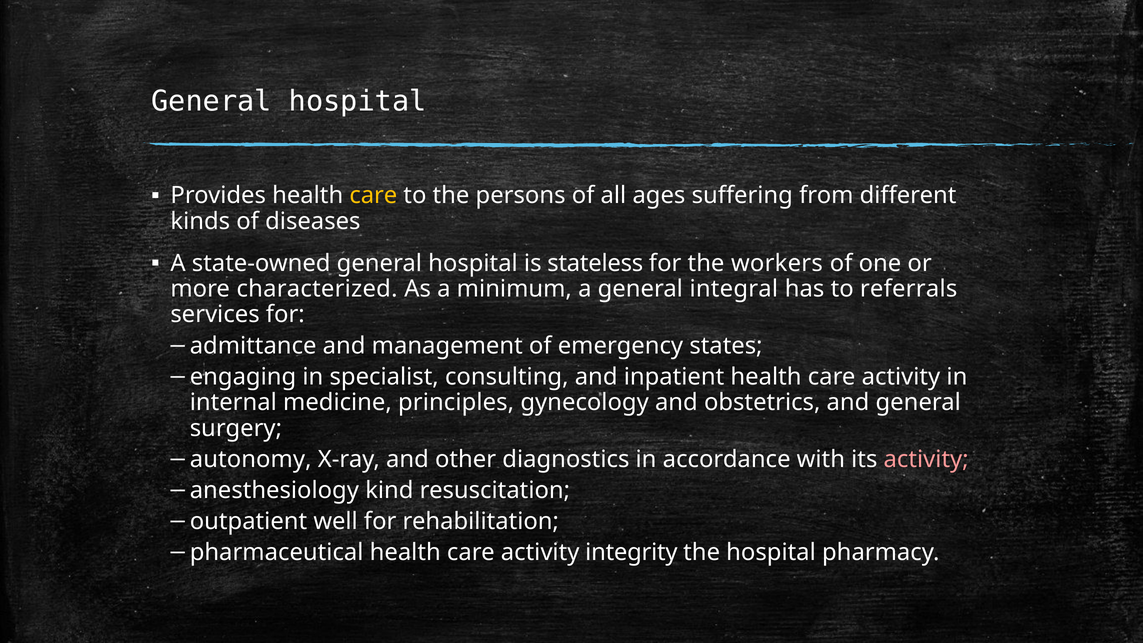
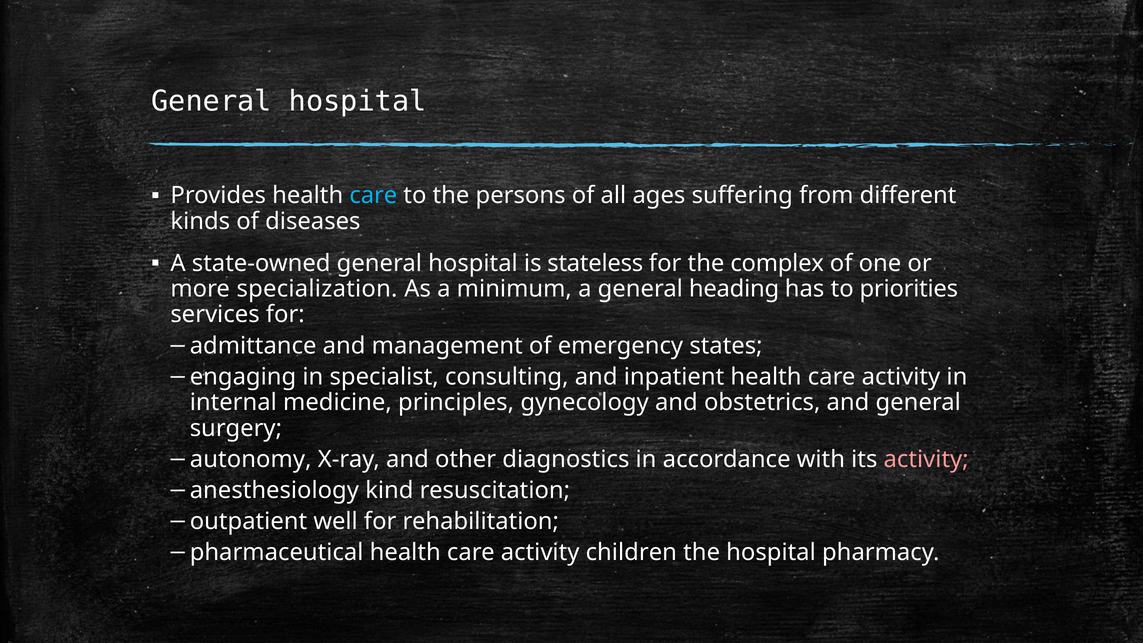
care at (373, 196) colour: yellow -> light blue
workers: workers -> complex
characterized: characterized -> specialization
integral: integral -> heading
referrals: referrals -> priorities
integrity: integrity -> children
